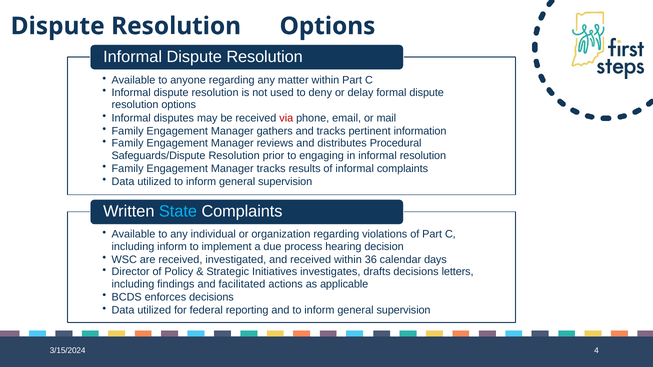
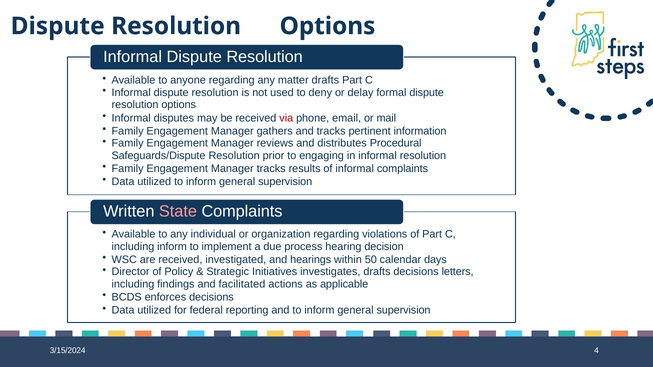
matter within: within -> drafts
State colour: light blue -> pink
and received: received -> hearings
36: 36 -> 50
